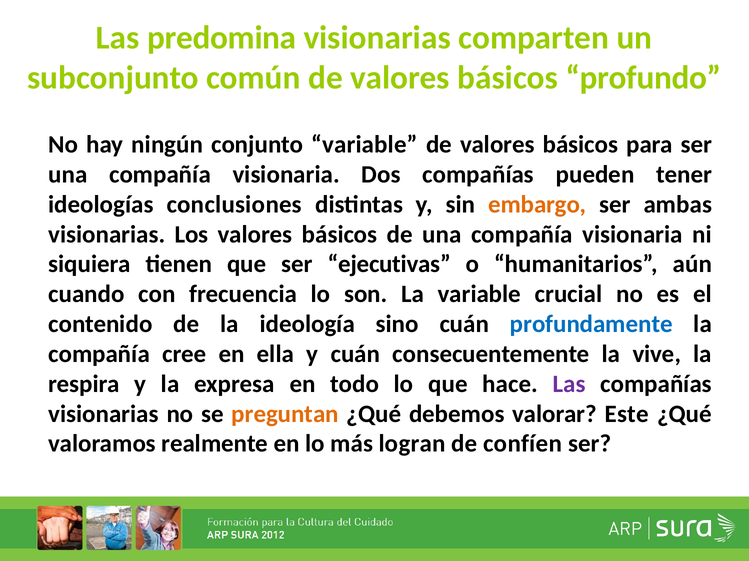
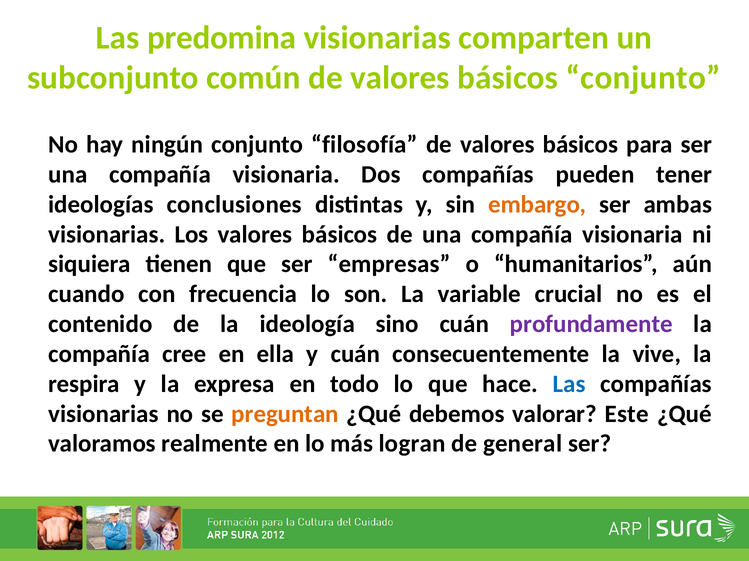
básicos profundo: profundo -> conjunto
conjunto variable: variable -> filosofía
ejecutivas: ejecutivas -> empresas
profundamente colour: blue -> purple
Las at (569, 384) colour: purple -> blue
confíen: confíen -> general
